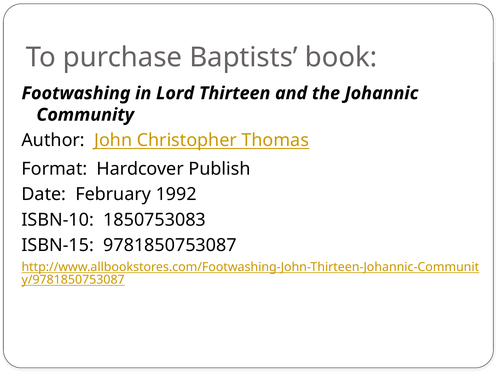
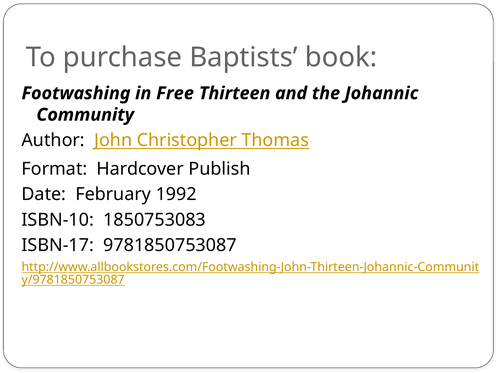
Lord: Lord -> Free
ISBN-15: ISBN-15 -> ISBN-17
